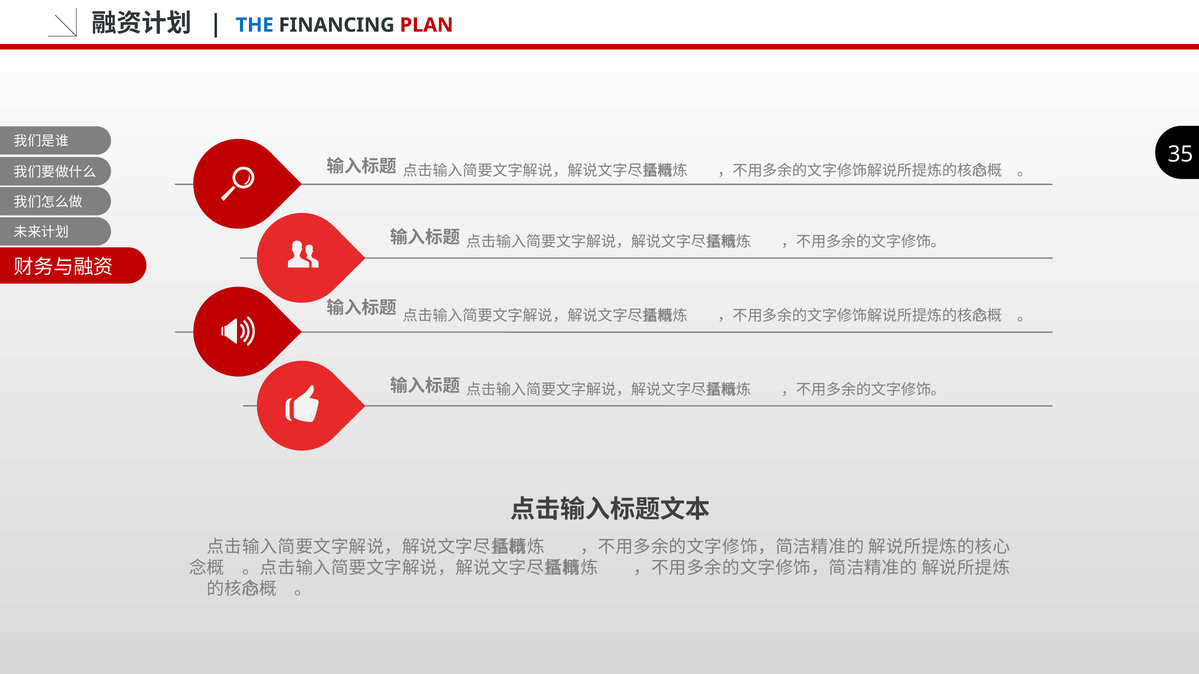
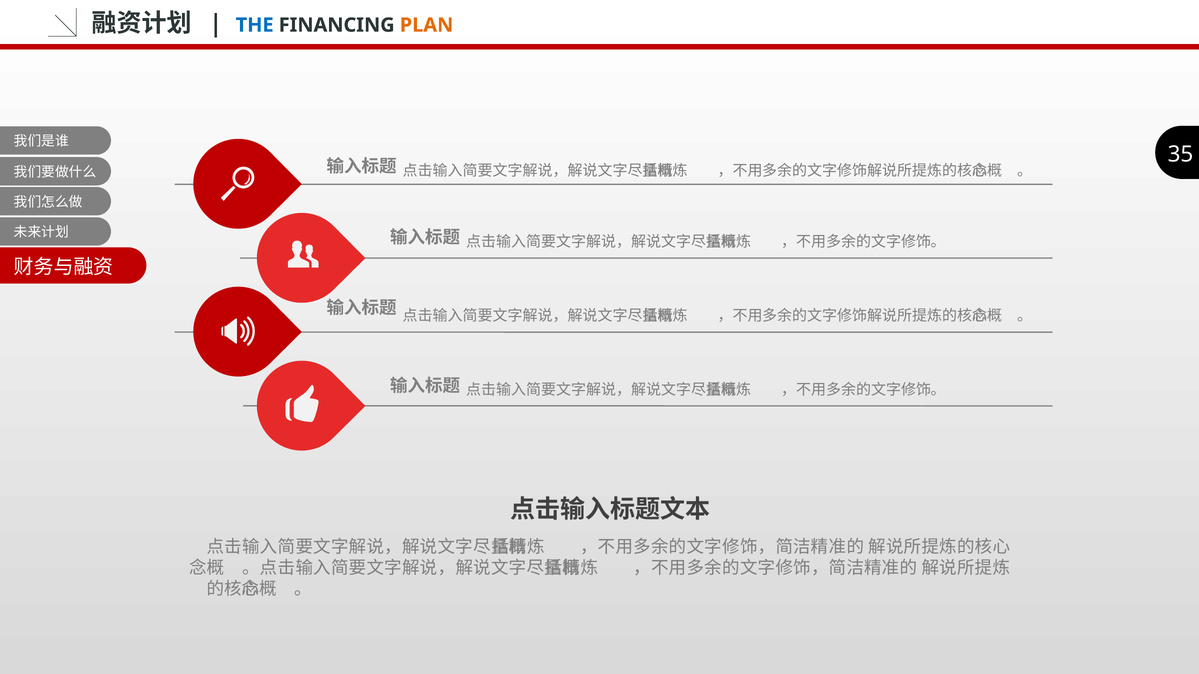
PLAN colour: red -> orange
